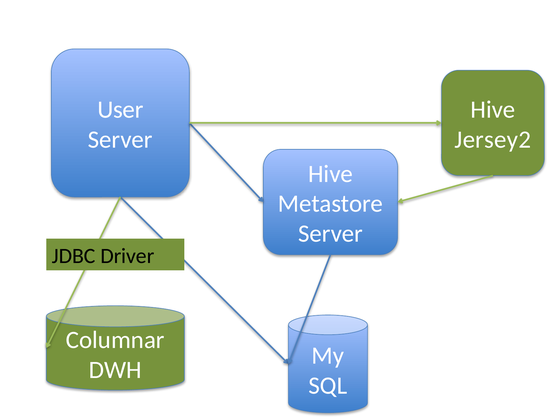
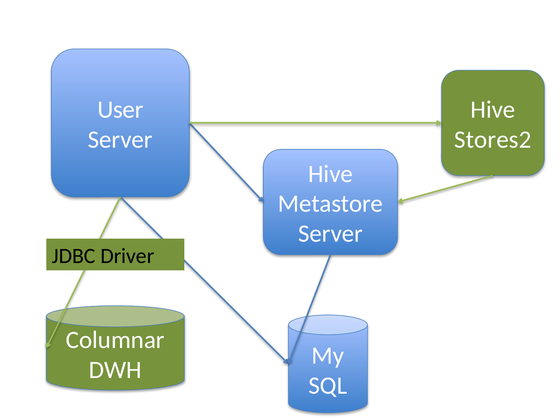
Jersey2: Jersey2 -> Stores2
